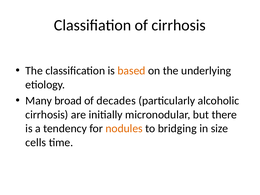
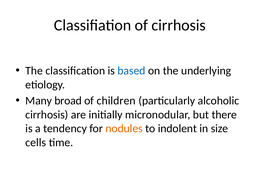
based colour: orange -> blue
decades: decades -> children
bridging: bridging -> indolent
